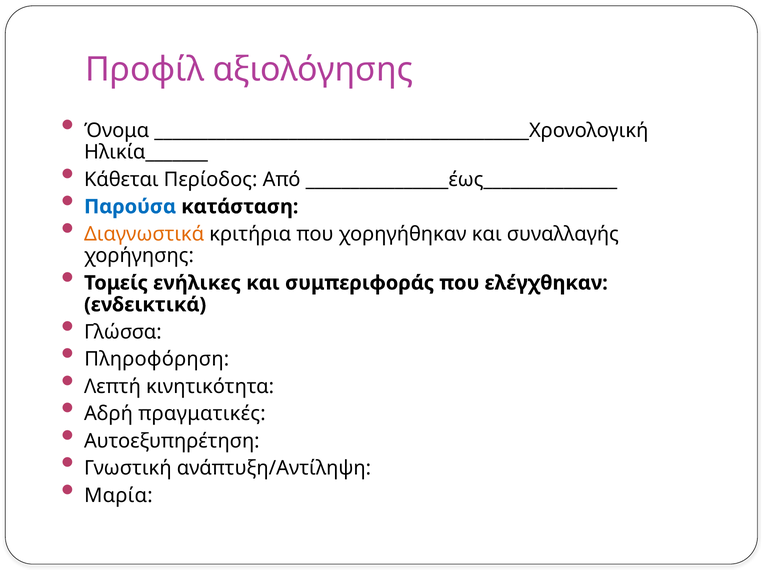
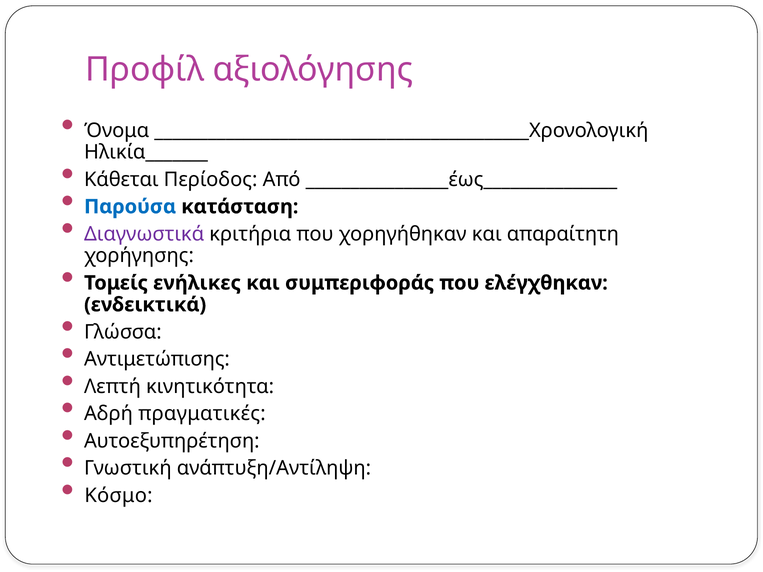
Διαγνωστικά colour: orange -> purple
συναλλαγής: συναλλαγής -> απαραίτητη
Πληροφόρηση: Πληροφόρηση -> Αντιμετώπισης
Μαρία: Μαρία -> Κόσμο
